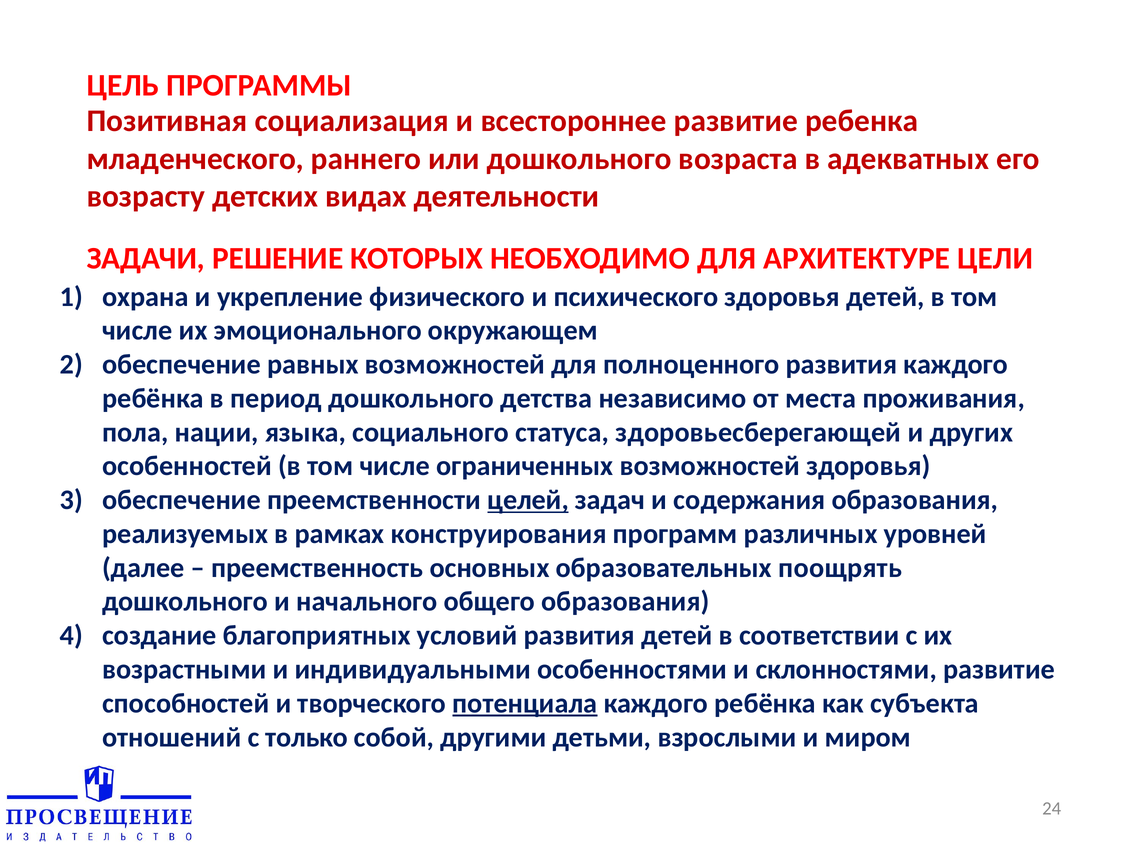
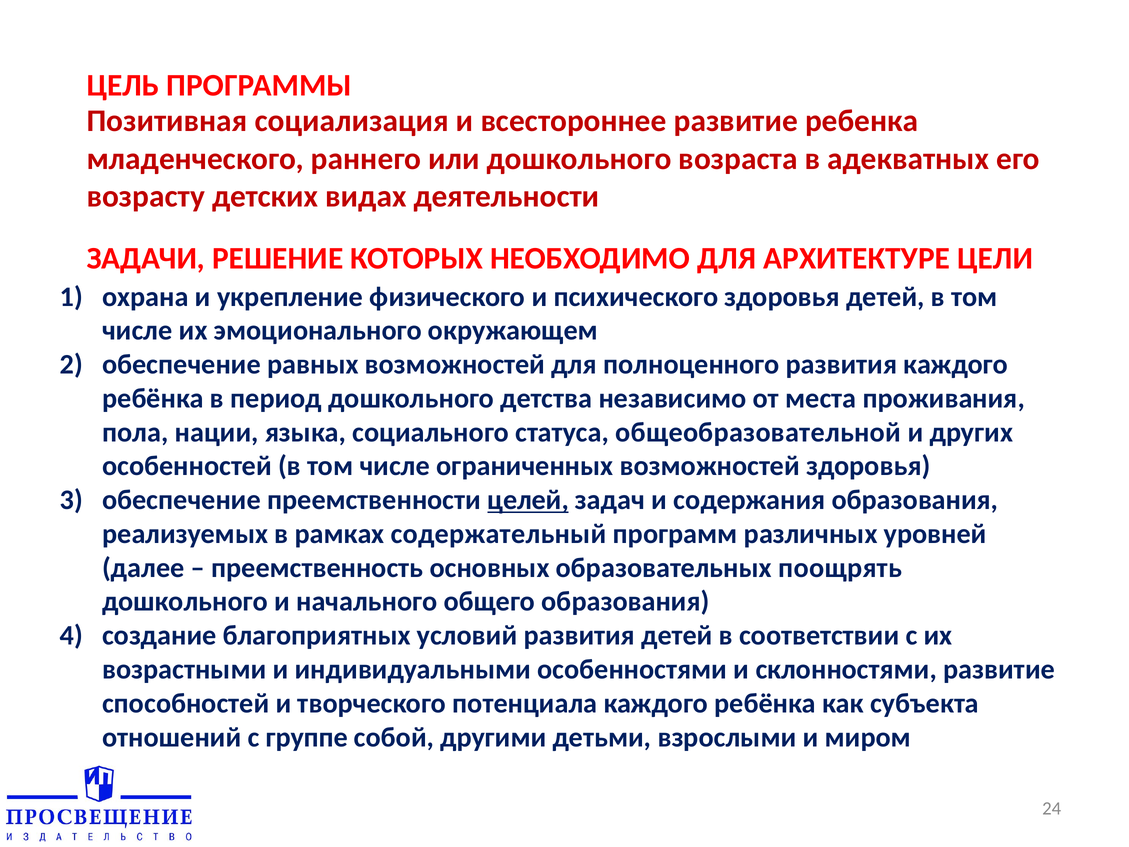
здоровьесберегающей: здоровьесберегающей -> общеобразовательной
конструирования: конструирования -> содержательный
потенциала underline: present -> none
только: только -> группе
